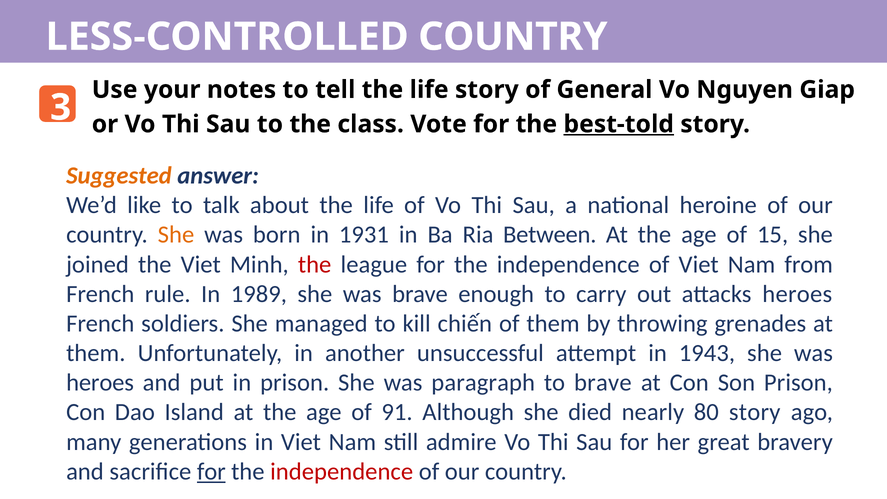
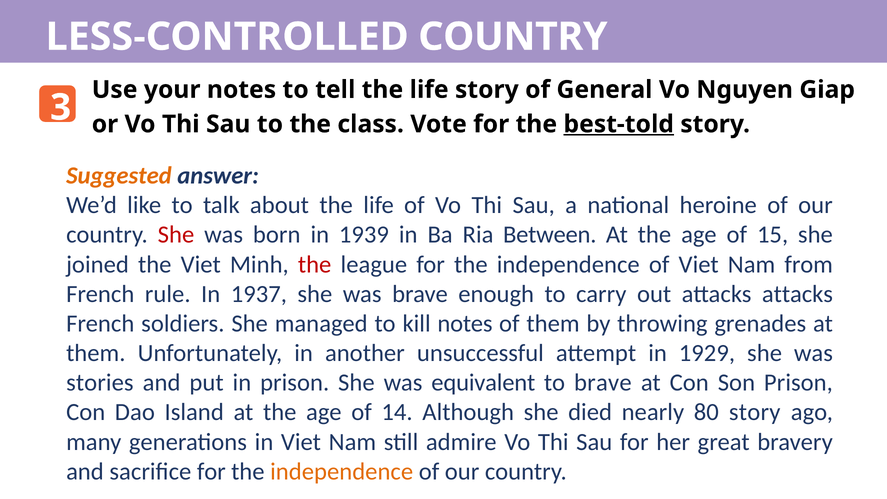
She at (176, 235) colour: orange -> red
1931: 1931 -> 1939
1989: 1989 -> 1937
attacks heroes: heroes -> attacks
kill chiến: chiến -> notes
1943: 1943 -> 1929
heroes at (100, 383): heroes -> stories
paragraph: paragraph -> equivalent
91: 91 -> 14
for at (211, 471) underline: present -> none
independence at (342, 471) colour: red -> orange
